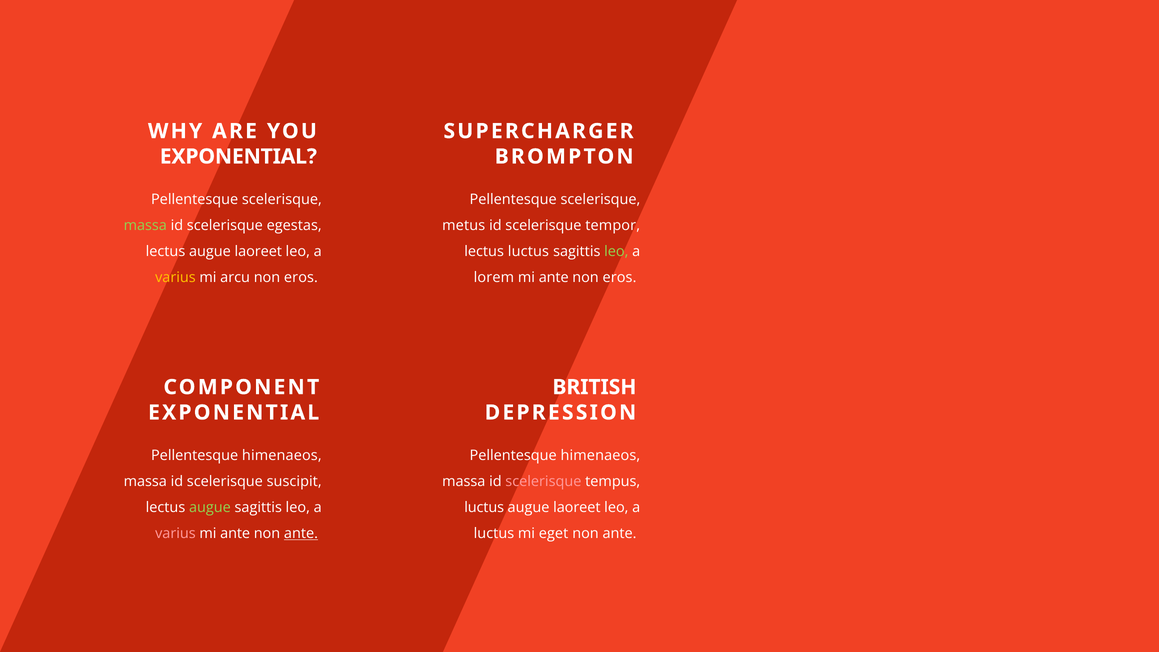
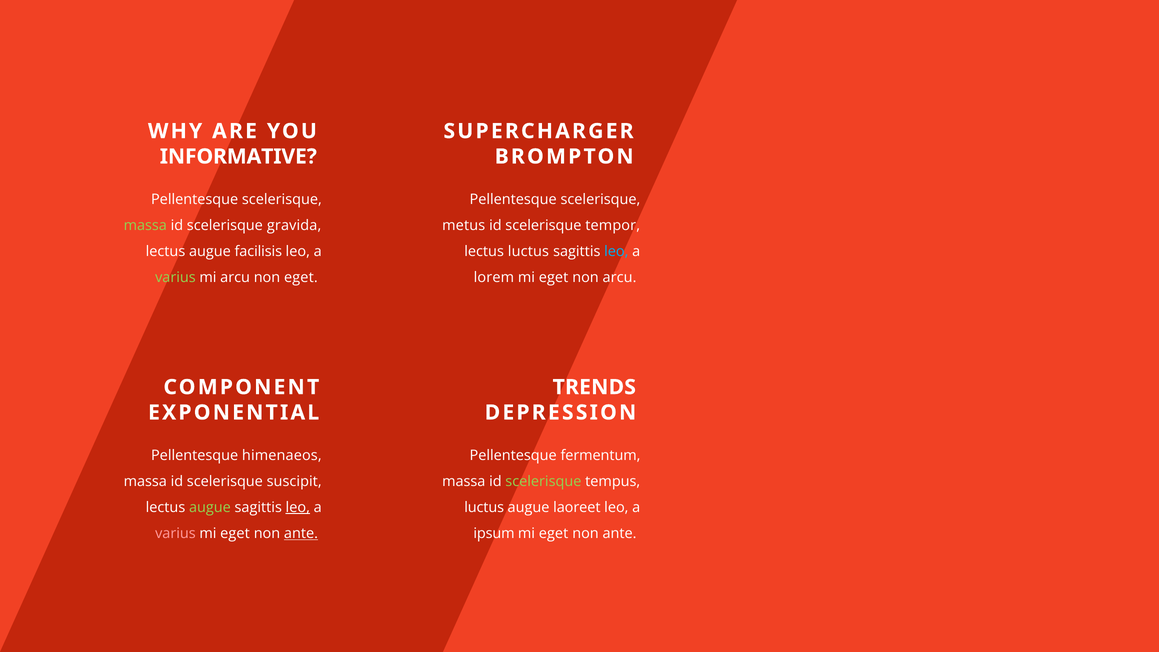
EXPONENTIAL at (238, 157): EXPONENTIAL -> INFORMATIVE
egestas: egestas -> gravida
lectus augue laoreet: laoreet -> facilisis
leo at (616, 251) colour: light green -> light blue
varius at (175, 277) colour: yellow -> light green
arcu non eros: eros -> eget
ante at (554, 277): ante -> eget
eros at (619, 277): eros -> arcu
BRITISH: BRITISH -> TRENDS
himenaeos at (600, 455): himenaeos -> fermentum
scelerisque at (543, 481) colour: pink -> light green
leo at (298, 507) underline: none -> present
ante at (235, 533): ante -> eget
luctus at (494, 533): luctus -> ipsum
